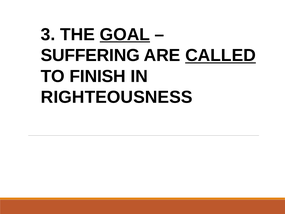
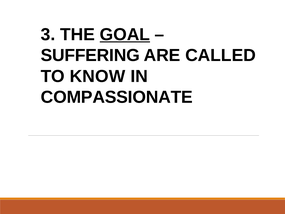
CALLED underline: present -> none
FINISH: FINISH -> KNOW
RIGHTEOUSNESS: RIGHTEOUSNESS -> COMPASSIONATE
